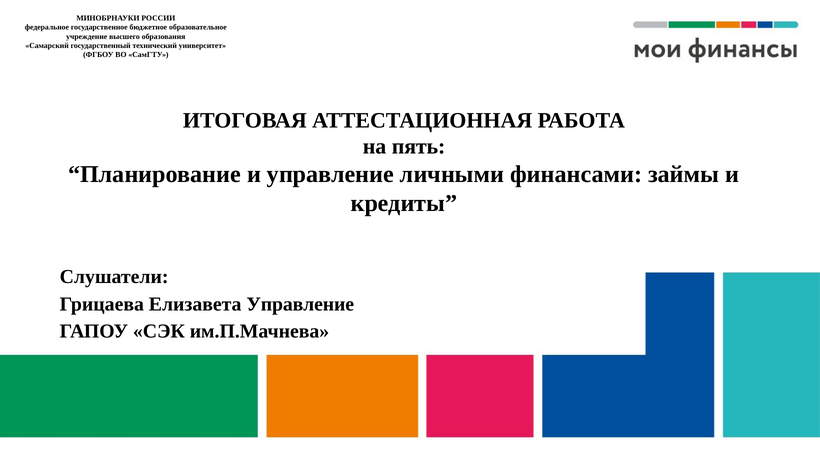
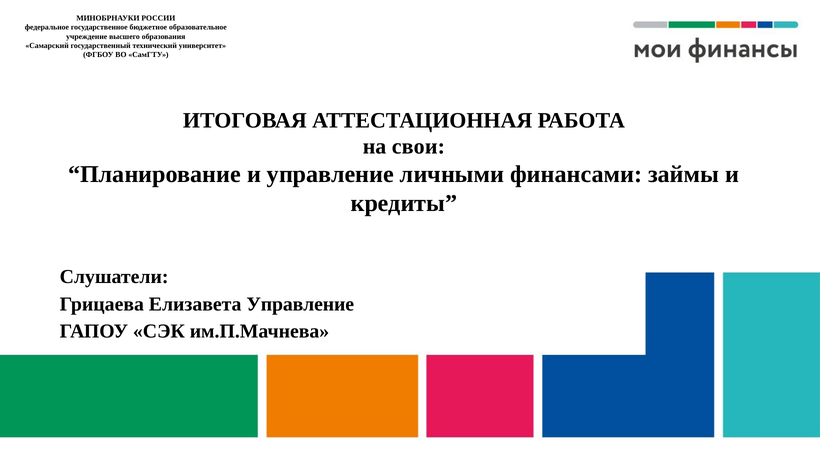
пять: пять -> свои
